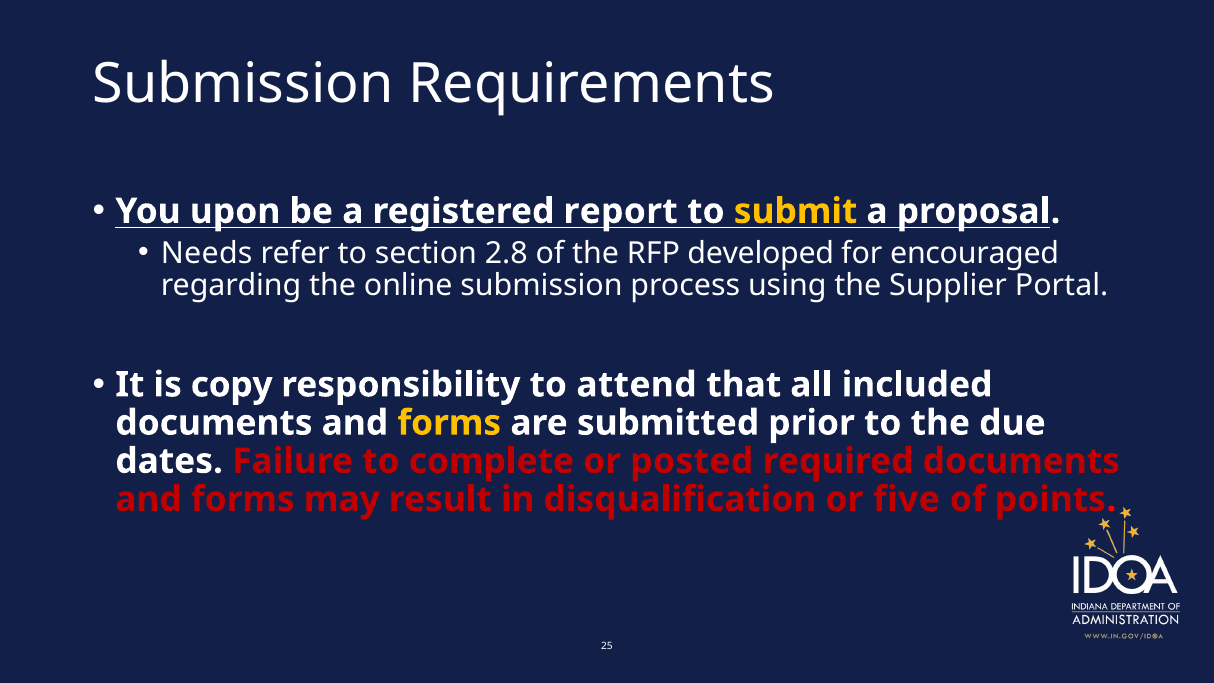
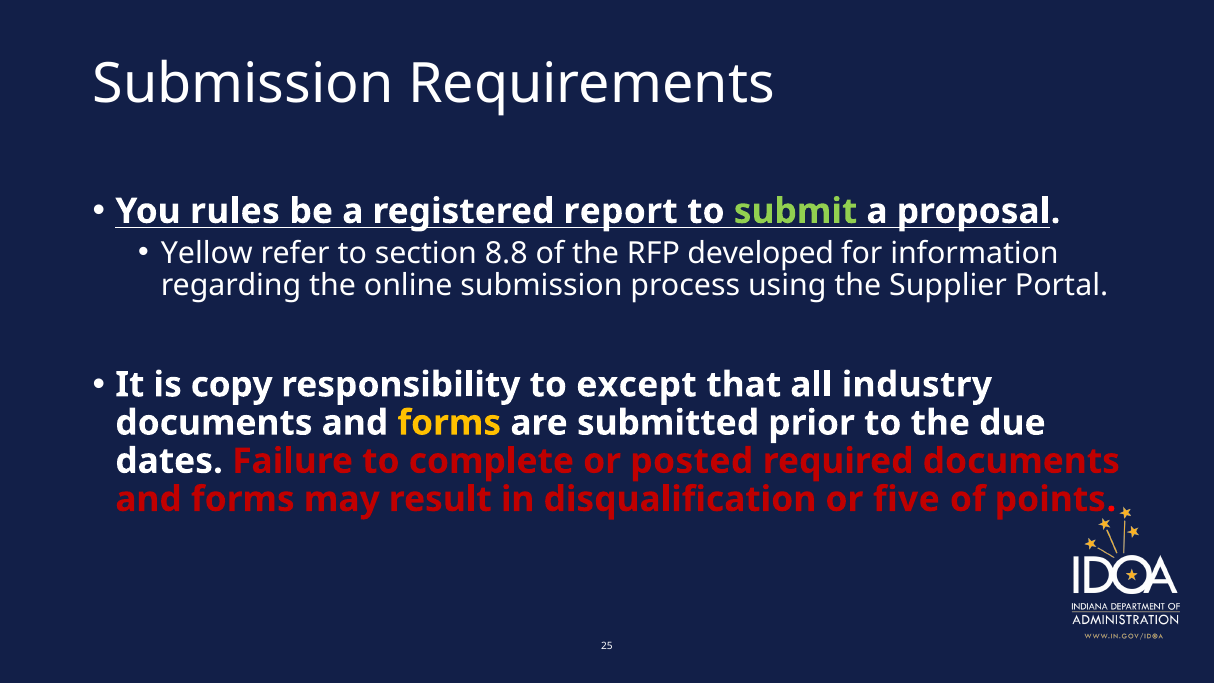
upon: upon -> rules
submit colour: yellow -> light green
Needs: Needs -> Yellow
2.8: 2.8 -> 8.8
encouraged: encouraged -> information
attend: attend -> except
included: included -> industry
